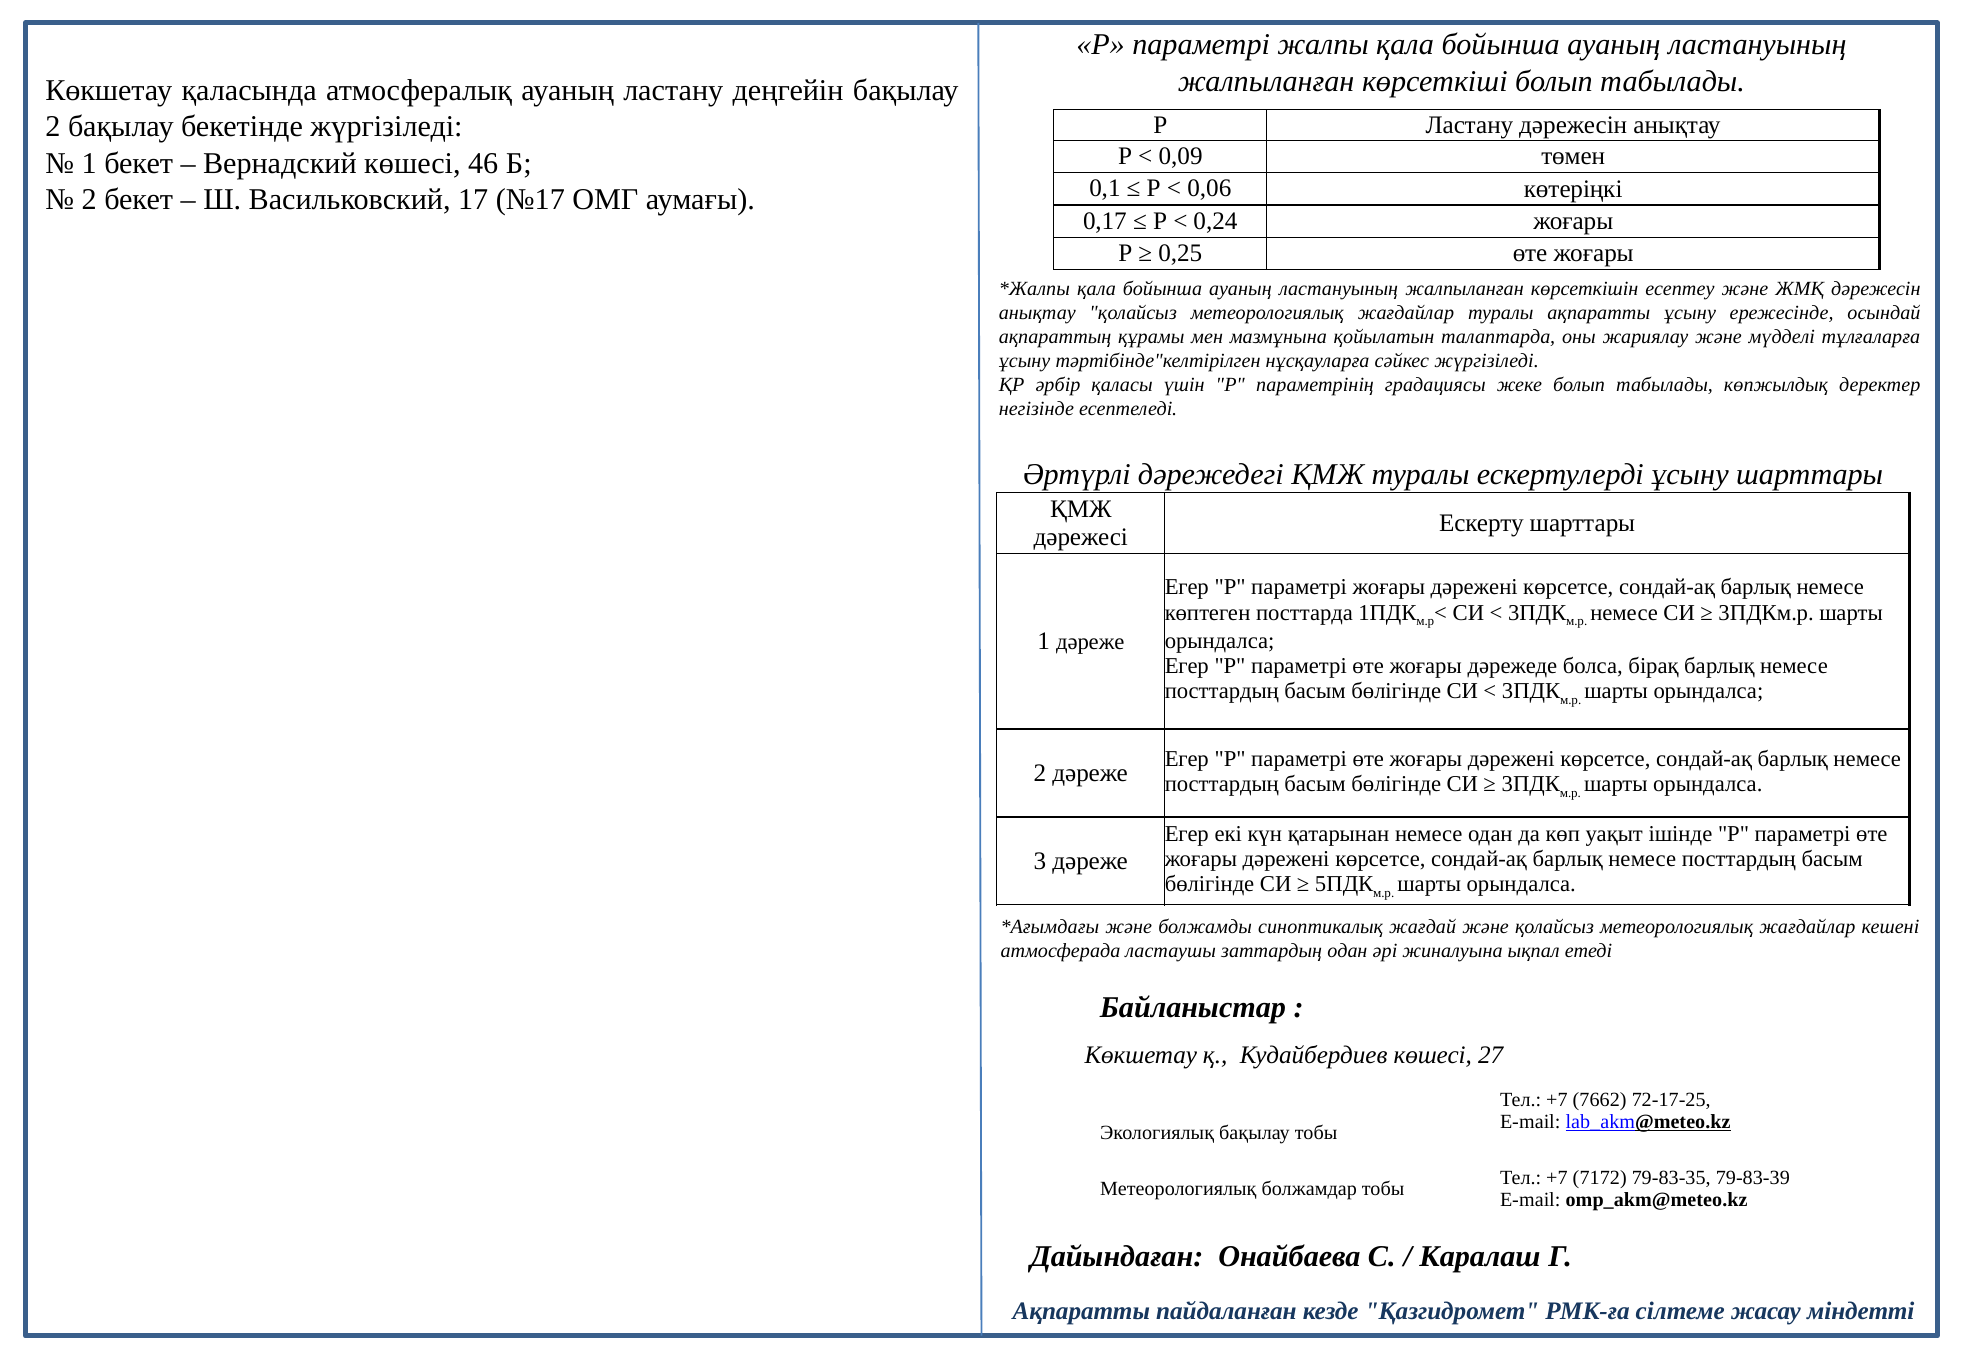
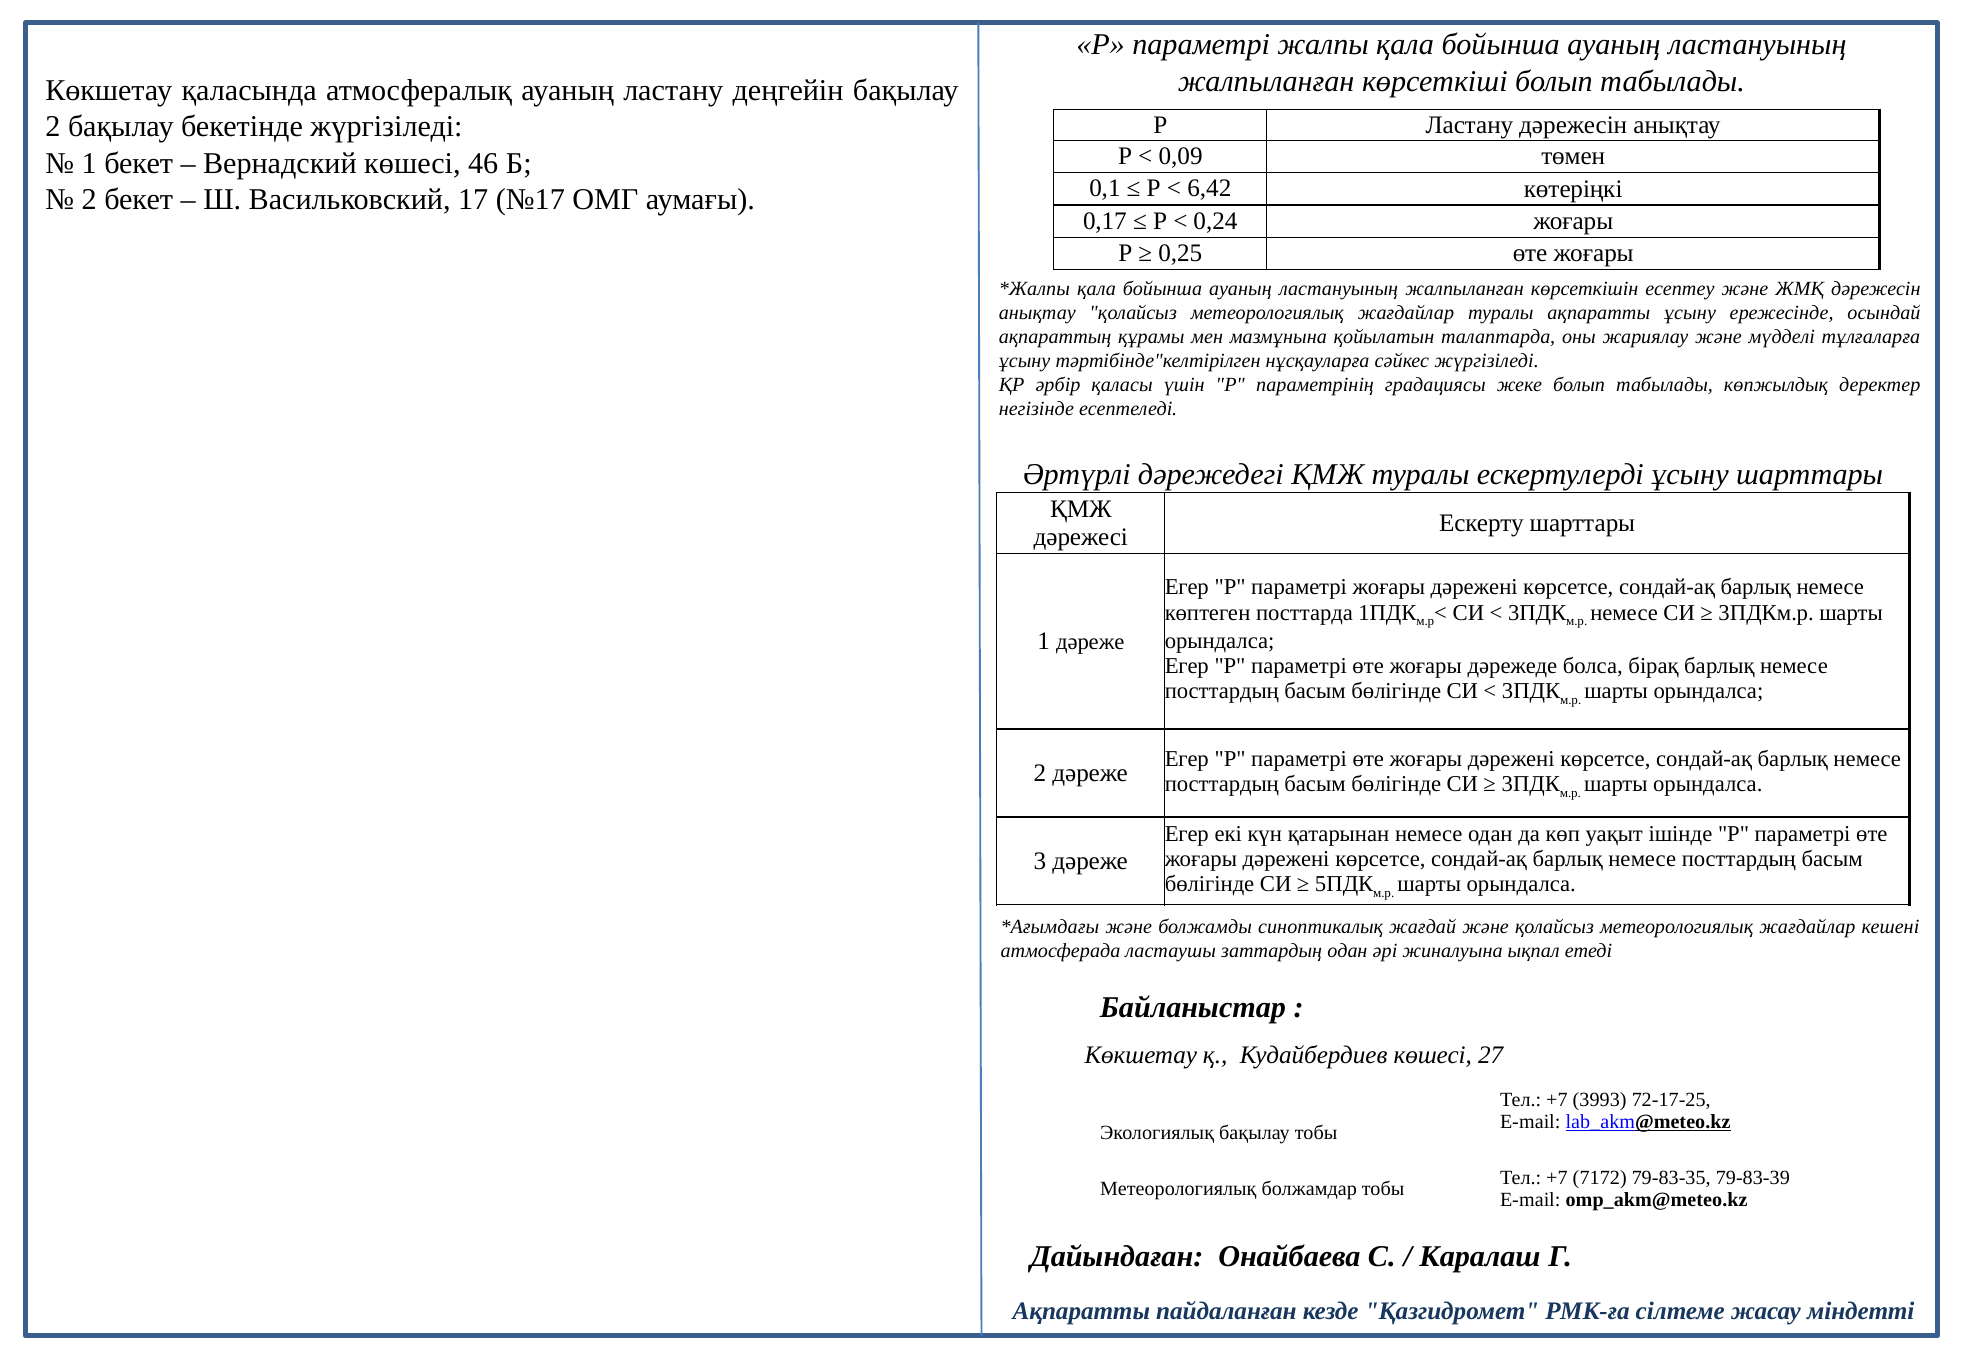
0,06: 0,06 -> 6,42
7662: 7662 -> 3993
